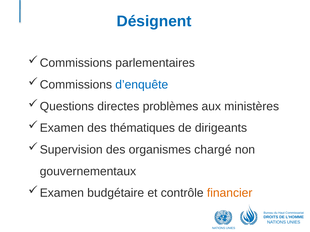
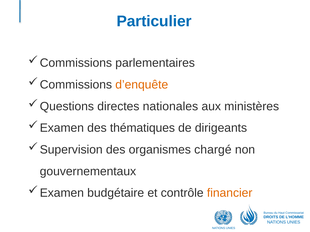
Désignent: Désignent -> Particulier
d’enquête colour: blue -> orange
problèmes: problèmes -> nationales
